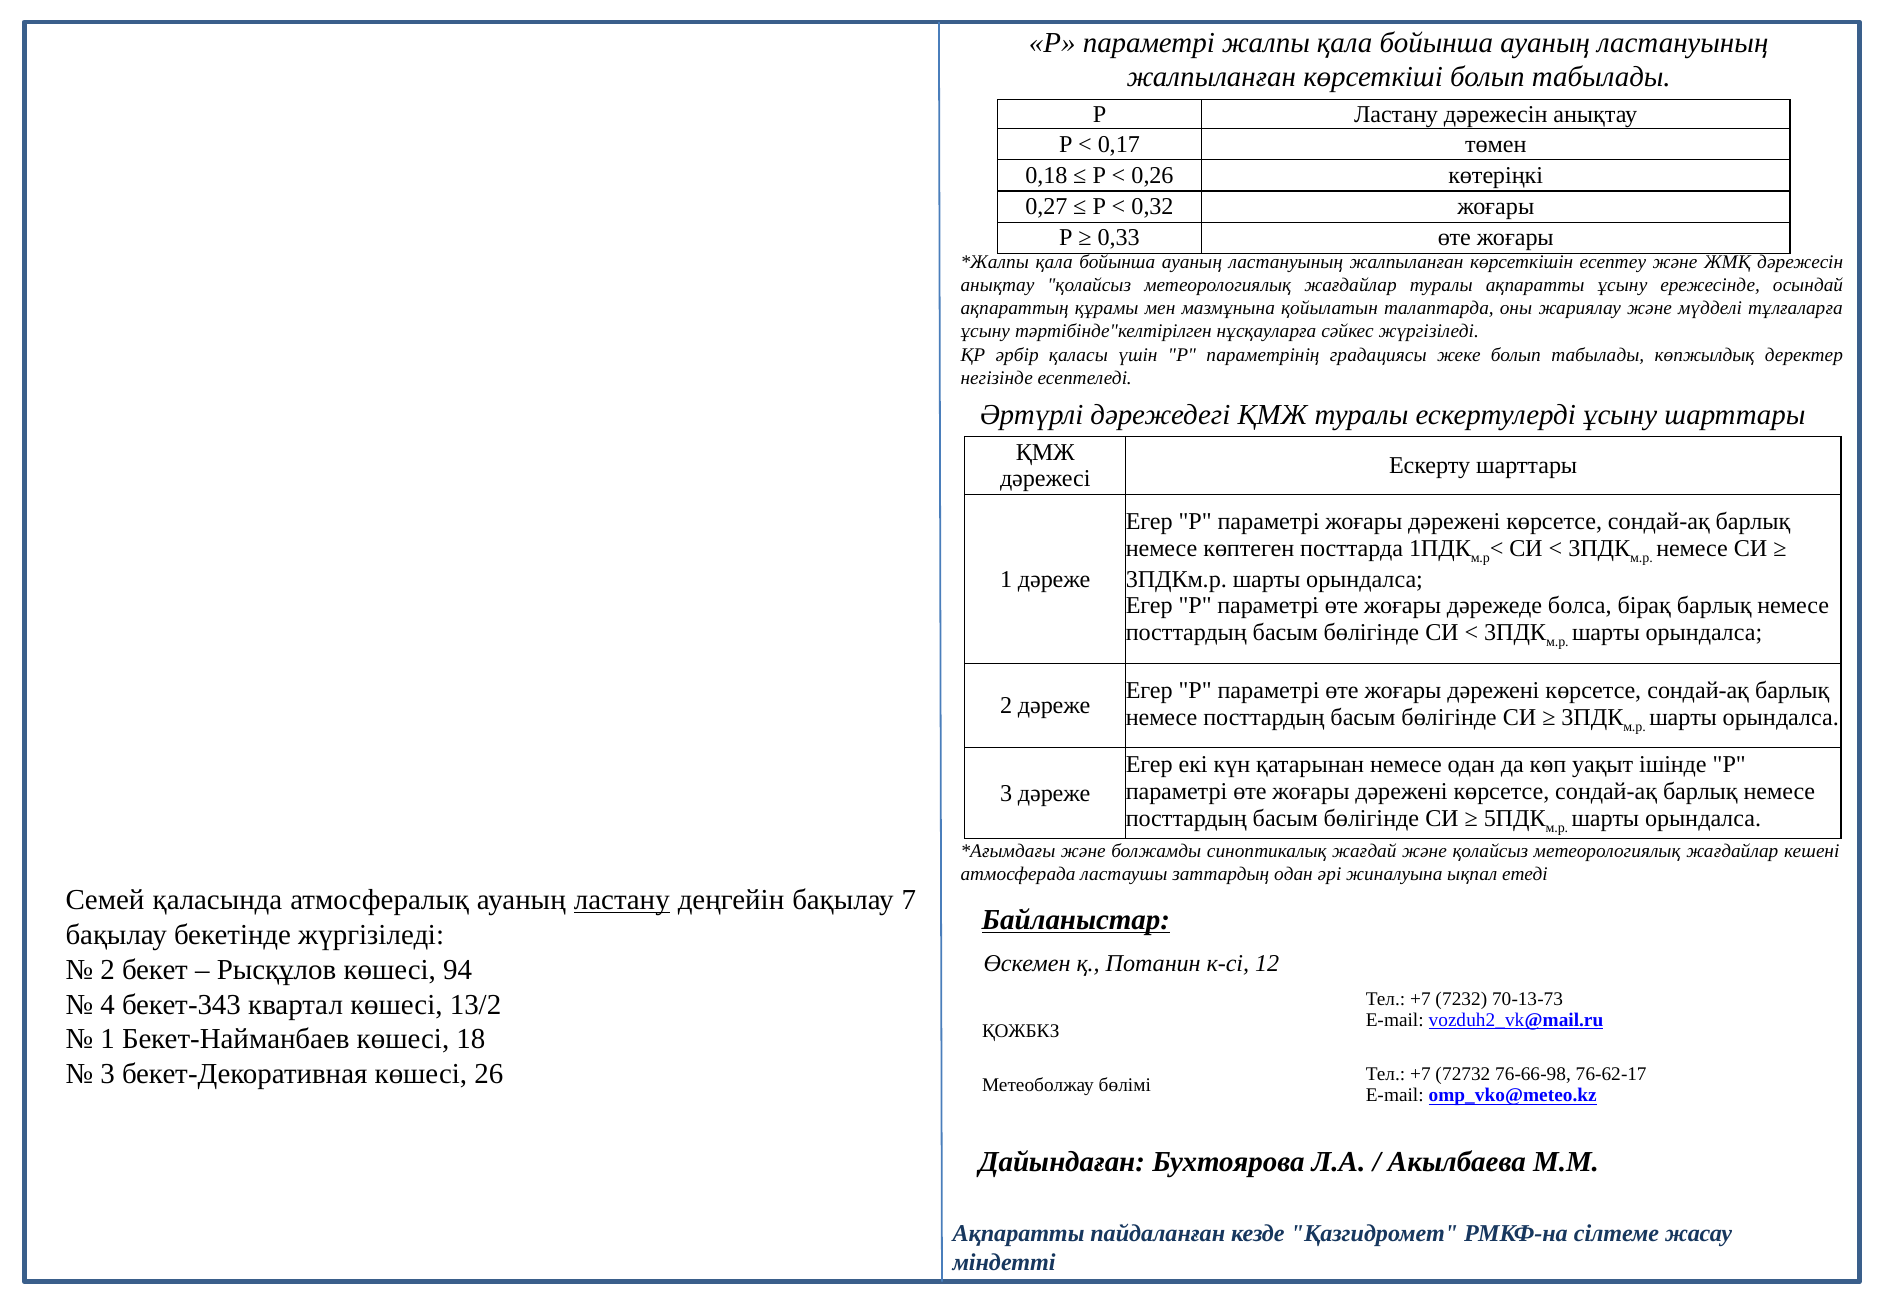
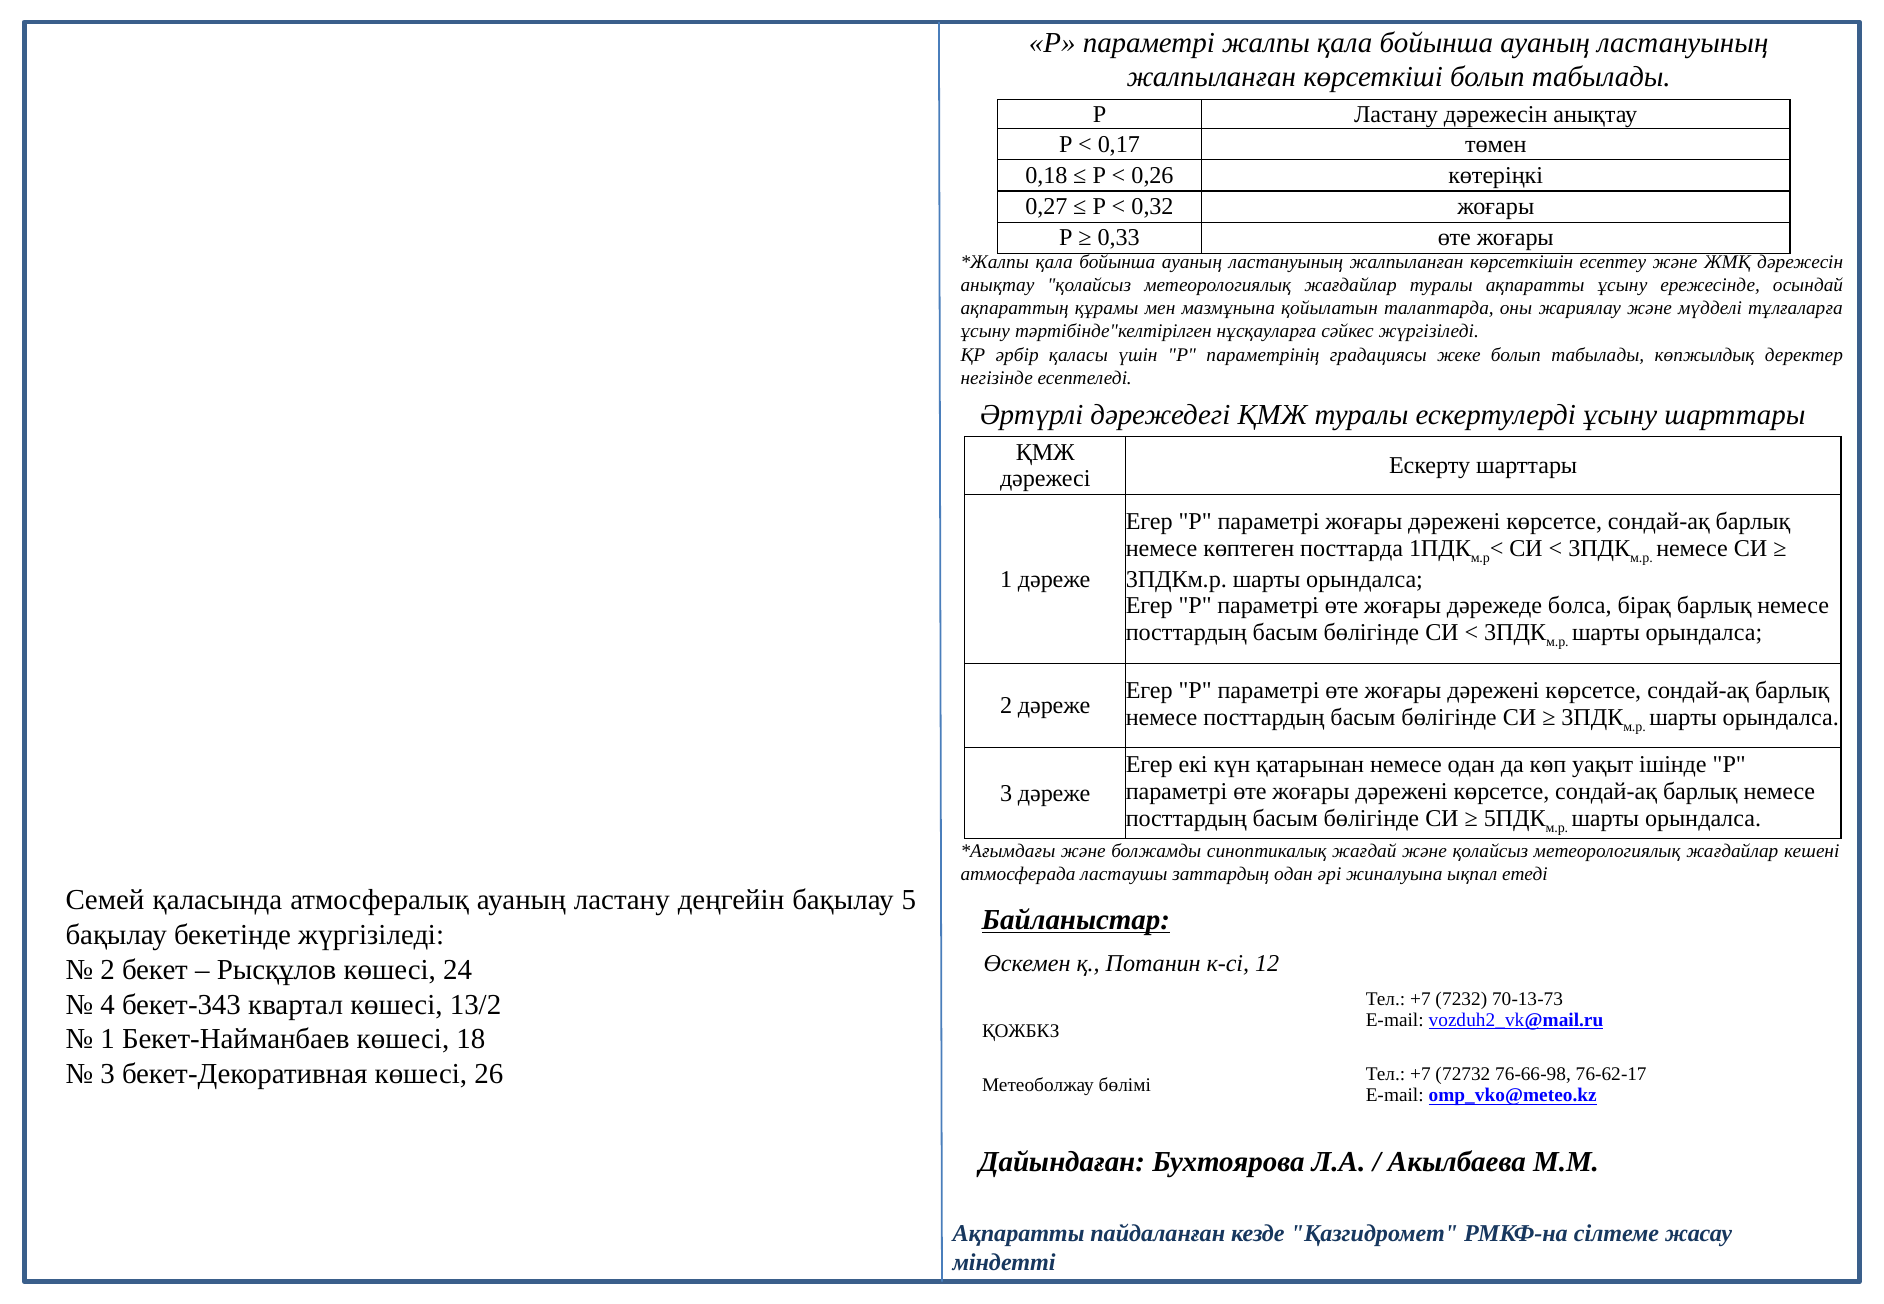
ластану at (622, 900) underline: present -> none
7: 7 -> 5
94: 94 -> 24
